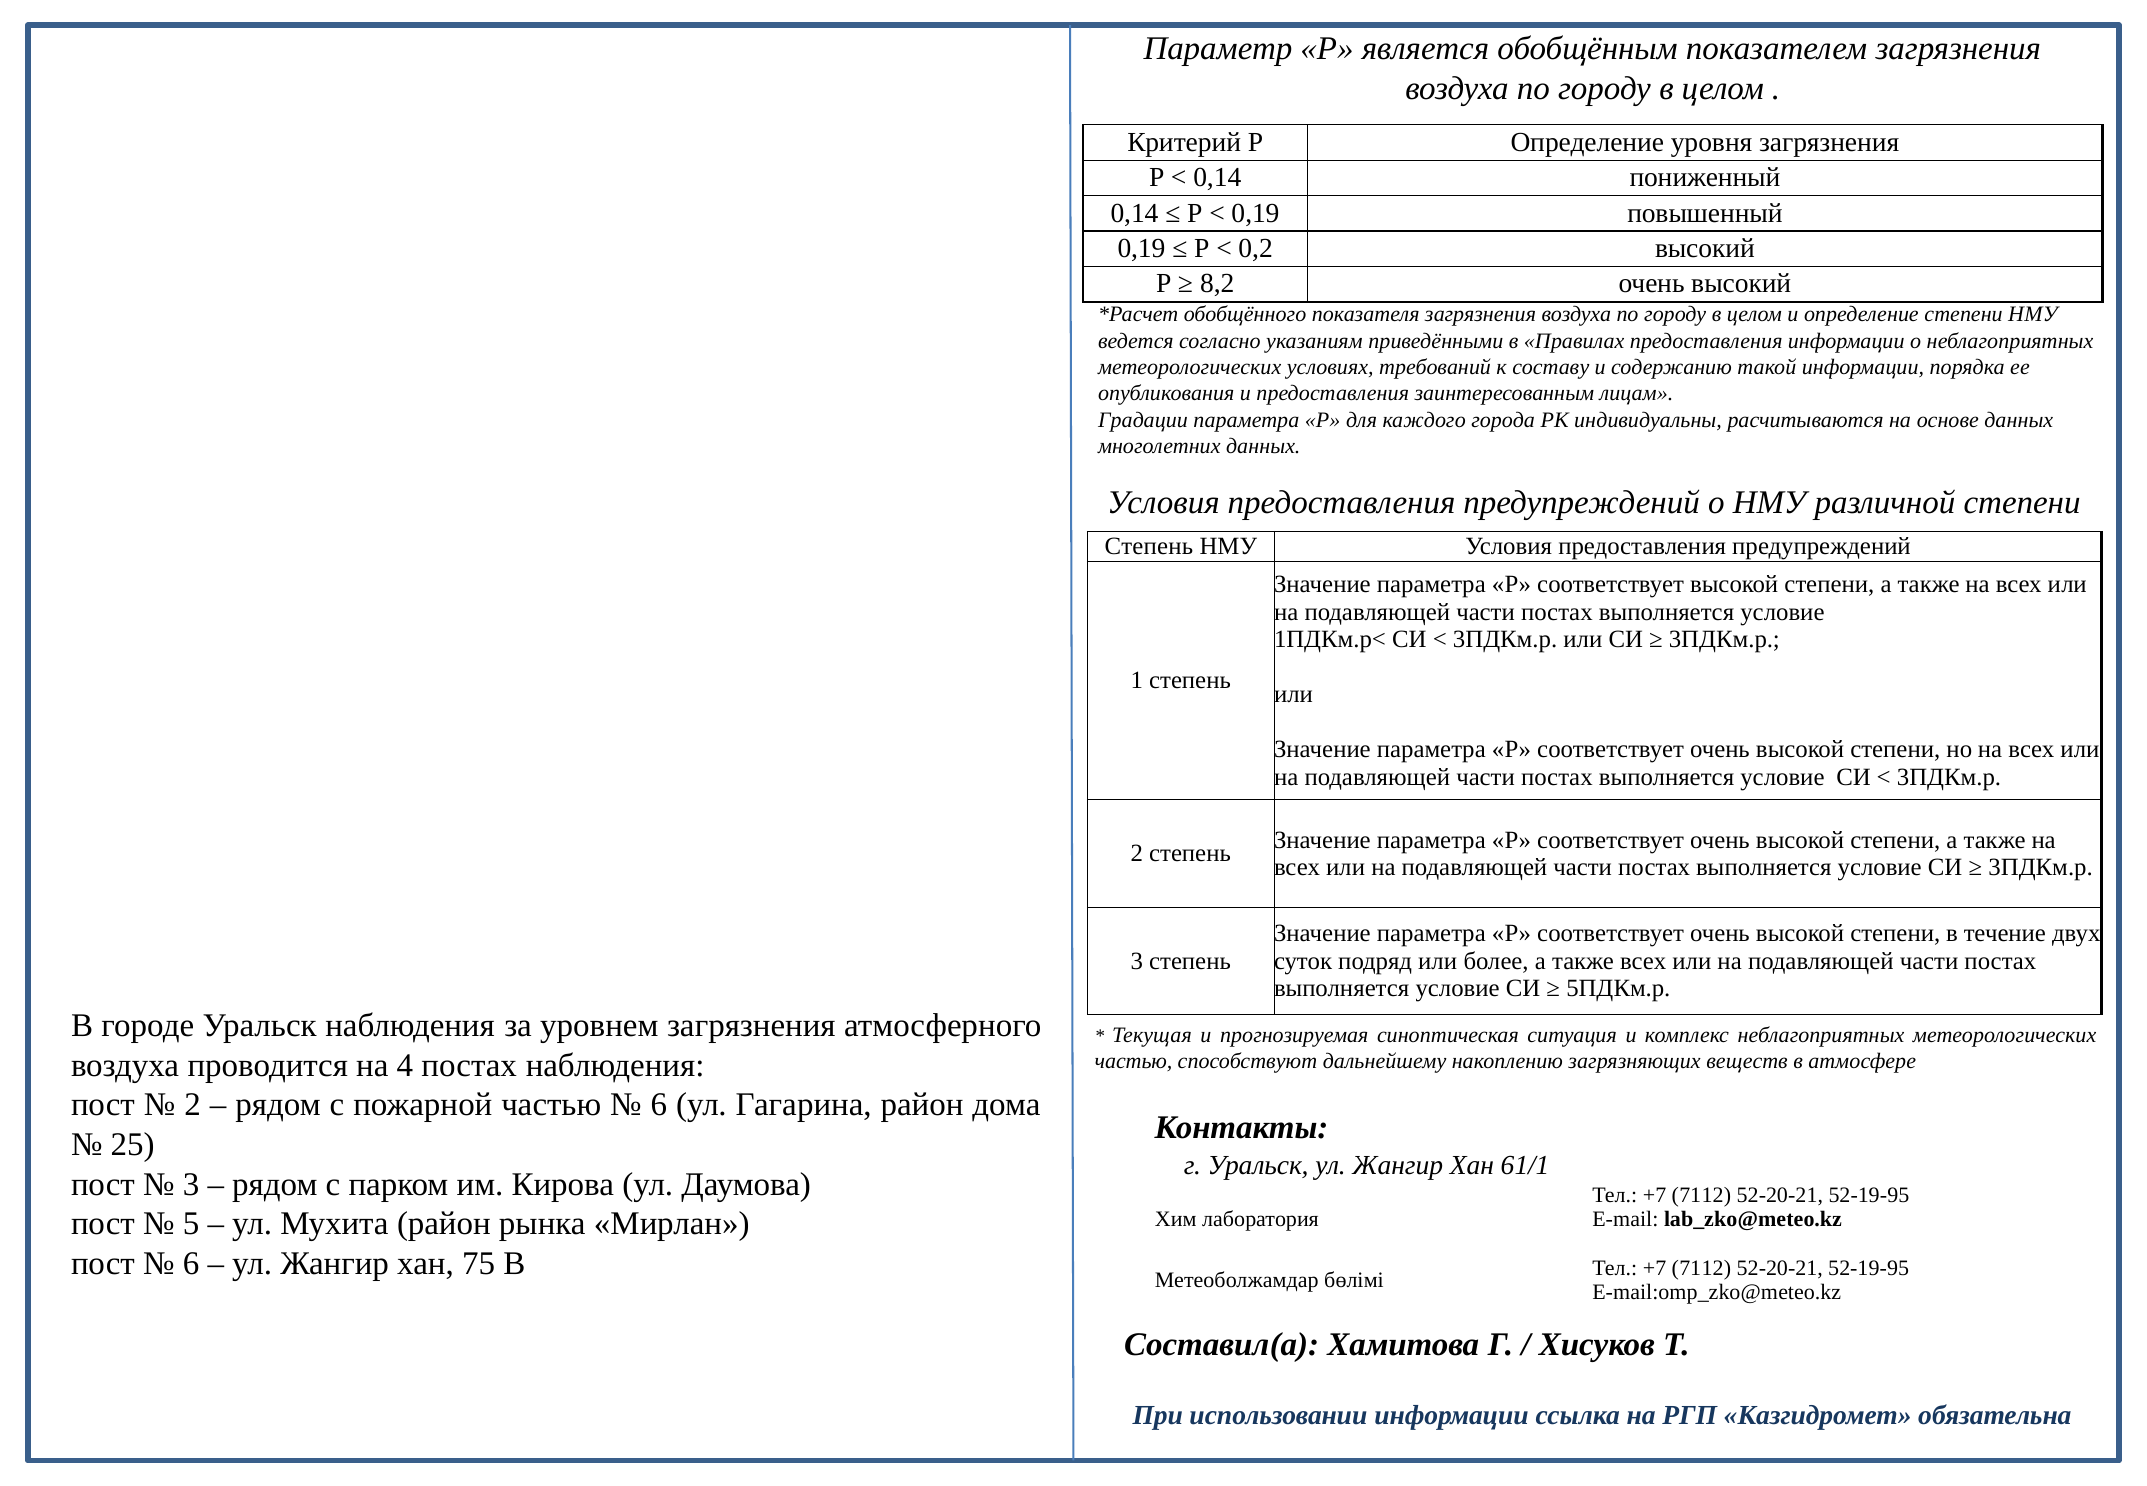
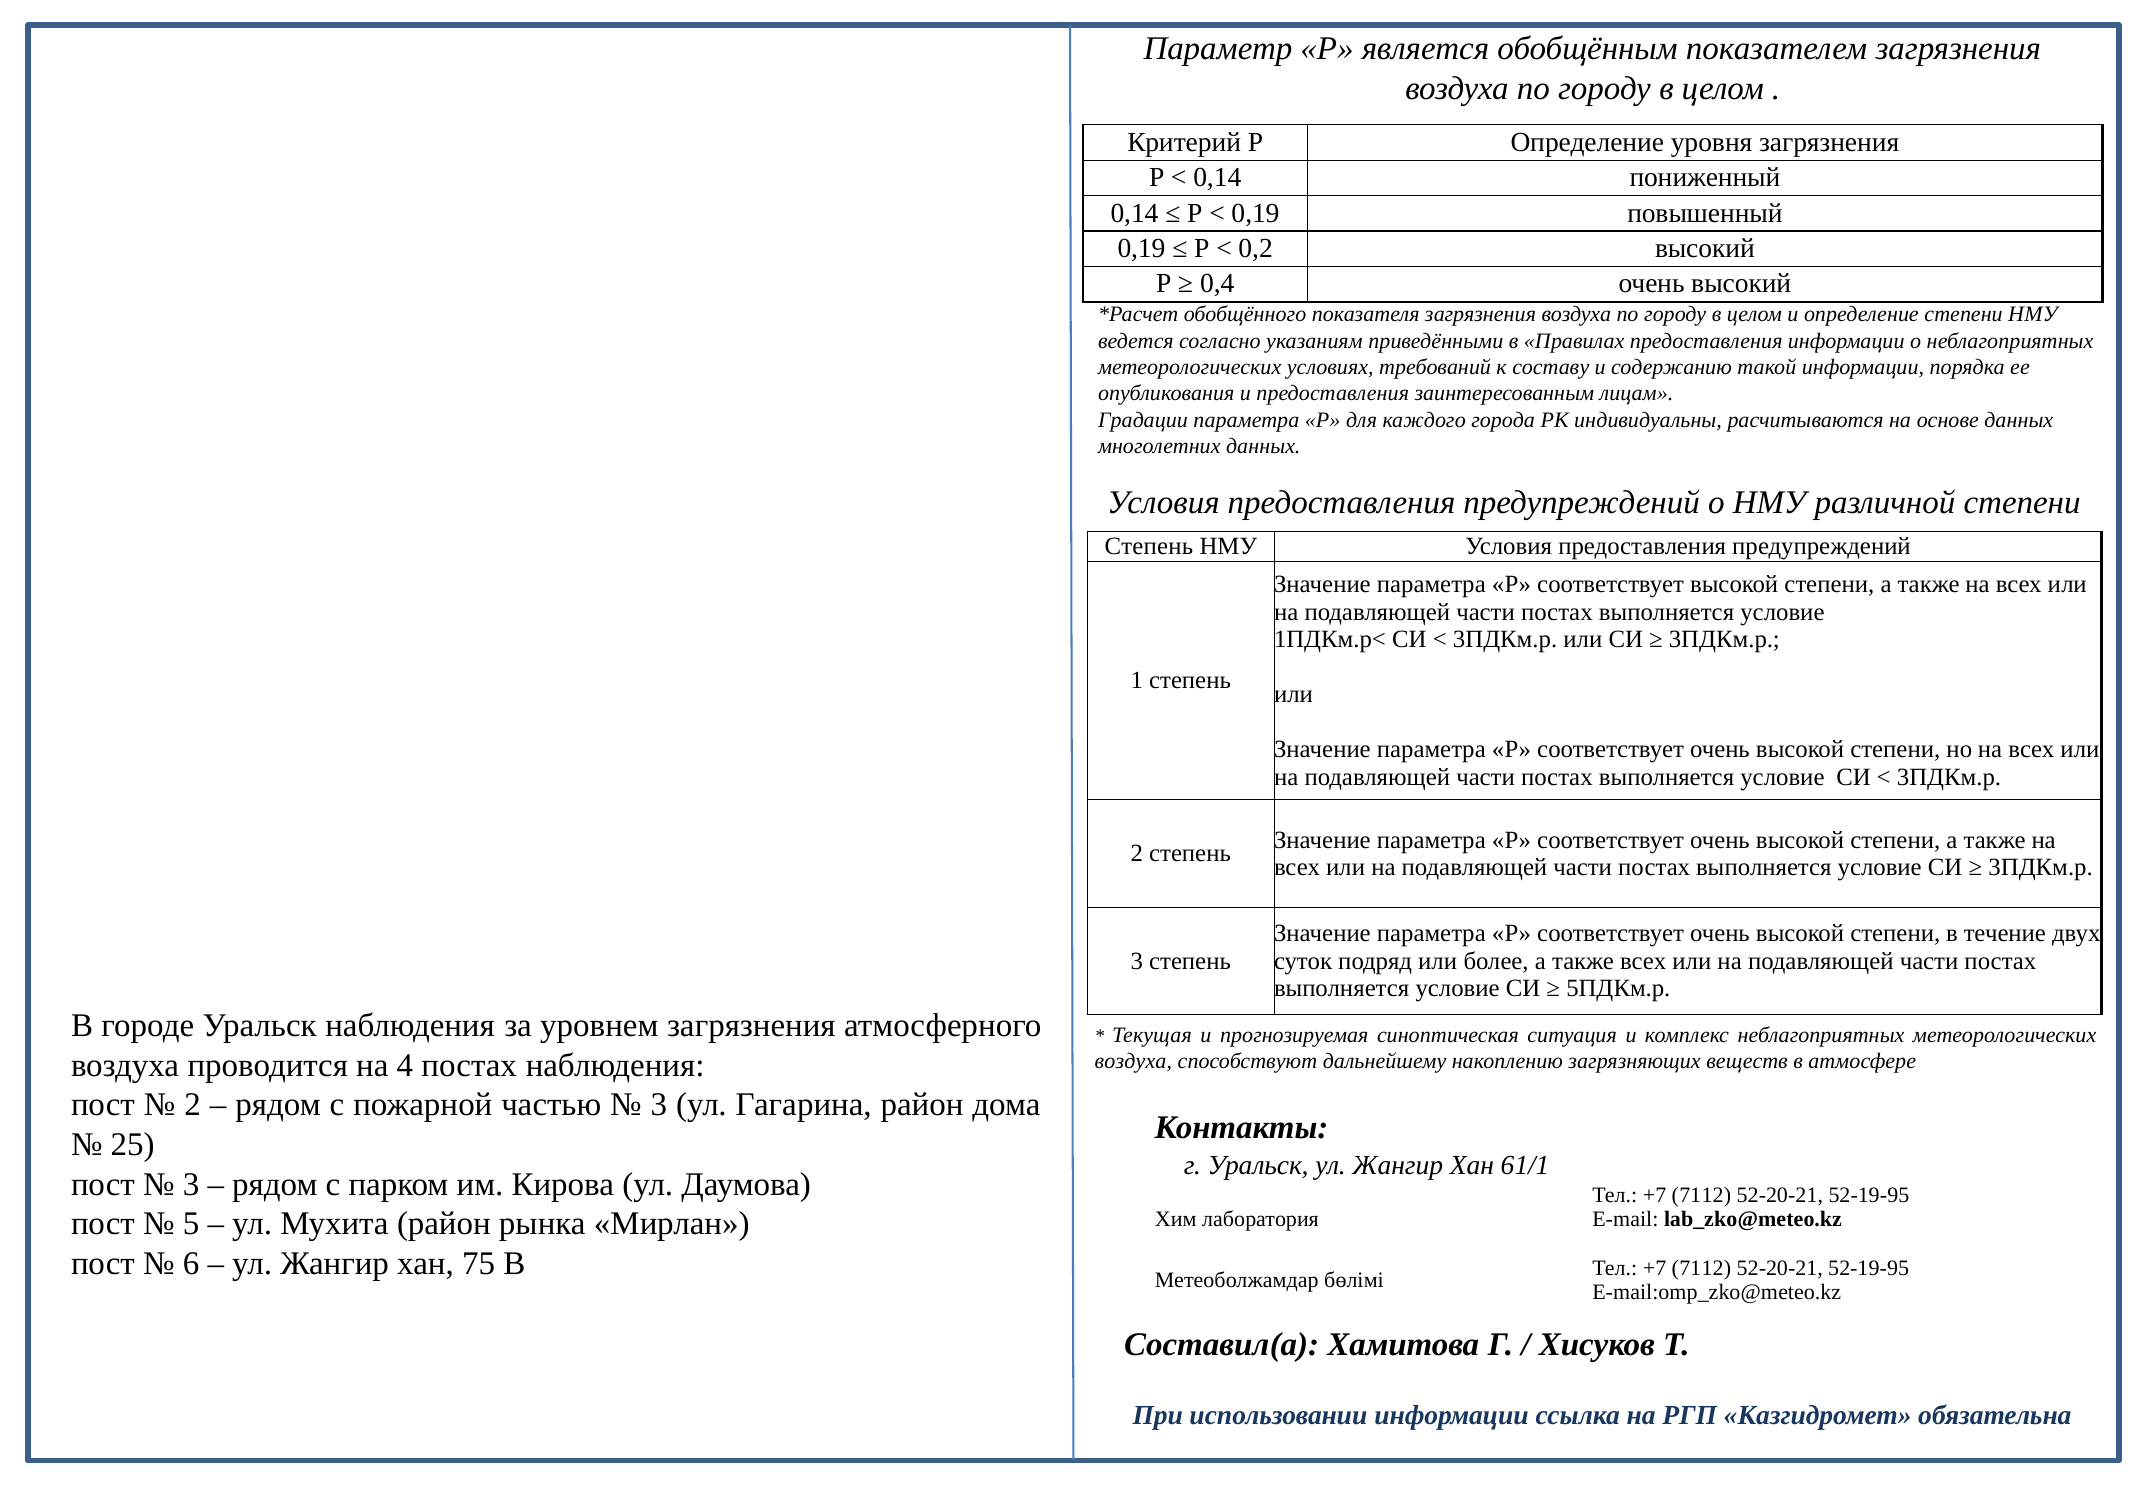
8,2: 8,2 -> 0,4
частью at (1134, 1061): частью -> воздуха
6 at (659, 1105): 6 -> 3
